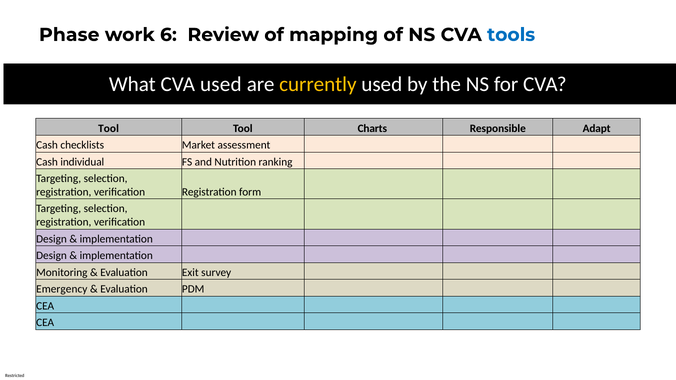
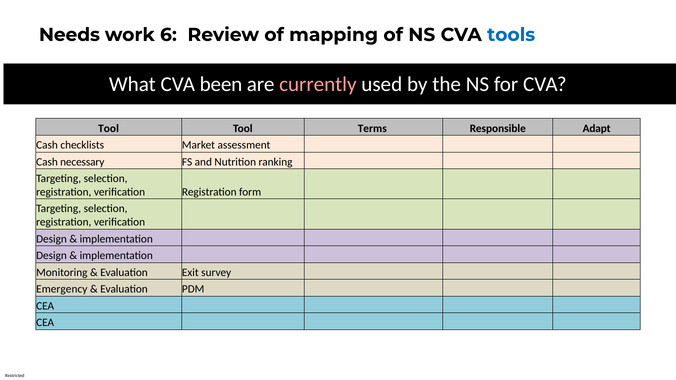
Phase: Phase -> Needs
CVA used: used -> been
currently colour: yellow -> pink
Charts: Charts -> Terms
individual: individual -> necessary
